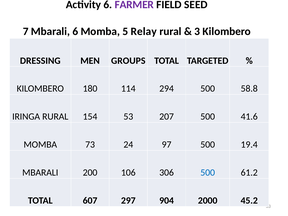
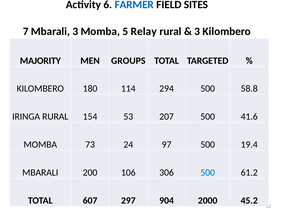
FARMER colour: purple -> blue
SEED: SEED -> SITES
Mbarali 6: 6 -> 3
DRESSING: DRESSING -> MAJORITY
